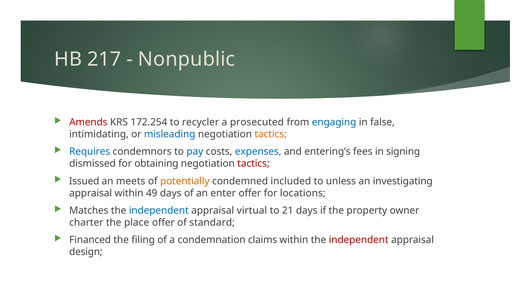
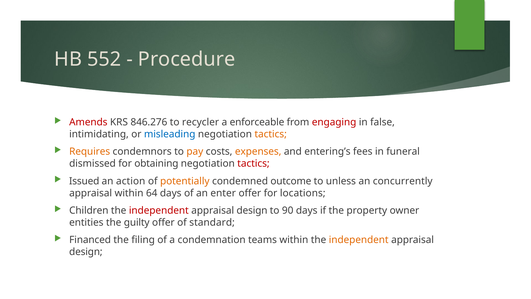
217: 217 -> 552
Nonpublic: Nonpublic -> Procedure
172.254: 172.254 -> 846.276
prosecuted: prosecuted -> enforceable
engaging colour: blue -> red
Requires colour: blue -> orange
pay colour: blue -> orange
expenses colour: blue -> orange
signing: signing -> funeral
meets: meets -> action
included: included -> outcome
investigating: investigating -> concurrently
49: 49 -> 64
Matches: Matches -> Children
independent at (159, 210) colour: blue -> red
virtual at (252, 210): virtual -> design
21: 21 -> 90
charter: charter -> entities
place: place -> guilty
claims: claims -> teams
independent at (359, 240) colour: red -> orange
